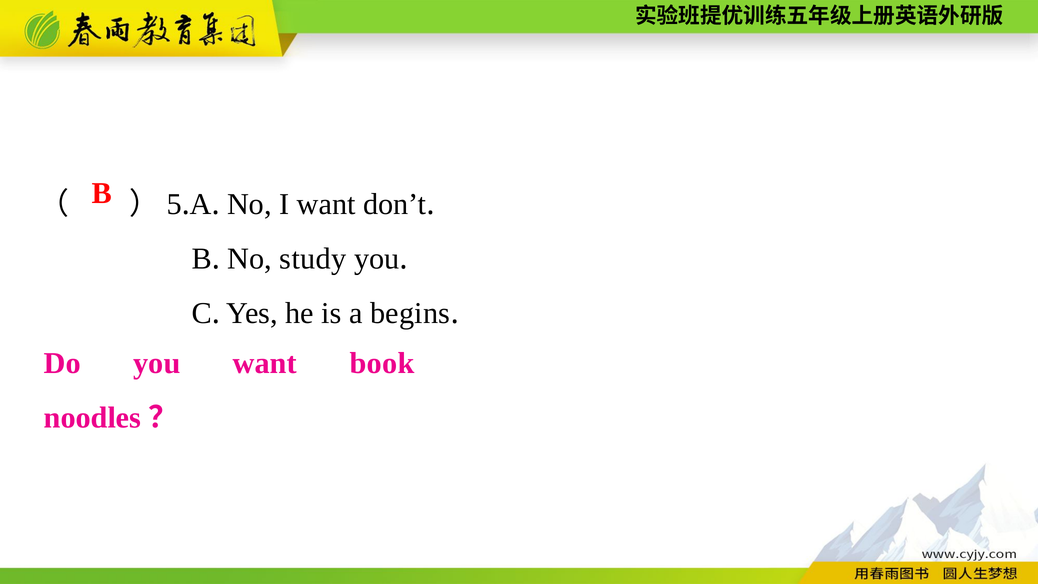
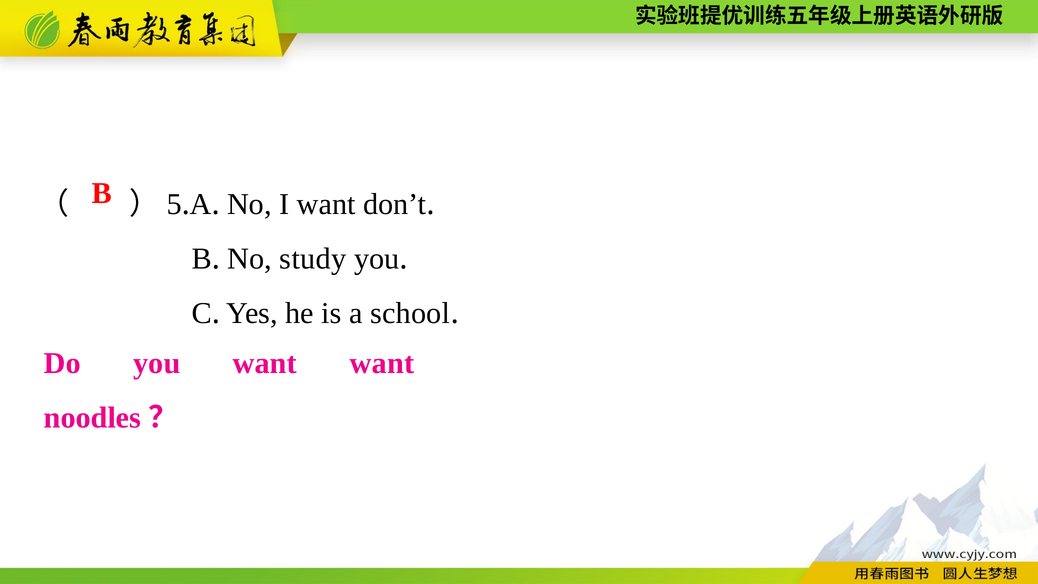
begins: begins -> school
want book: book -> want
